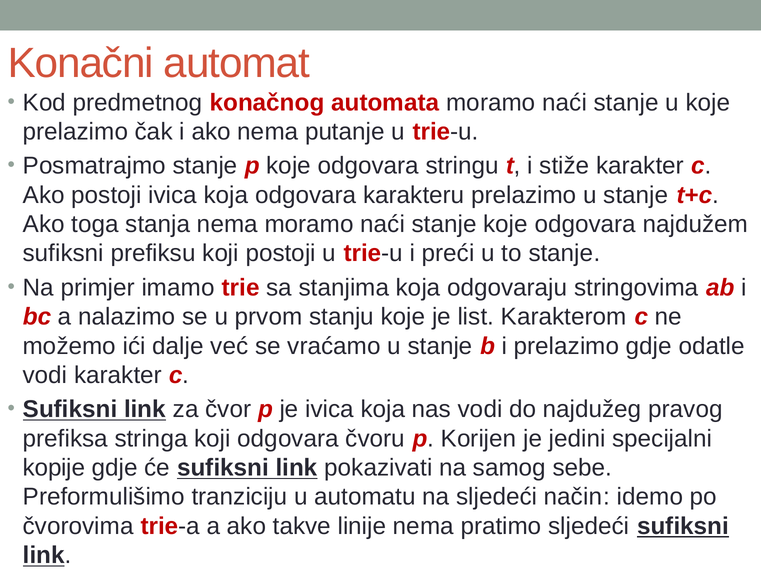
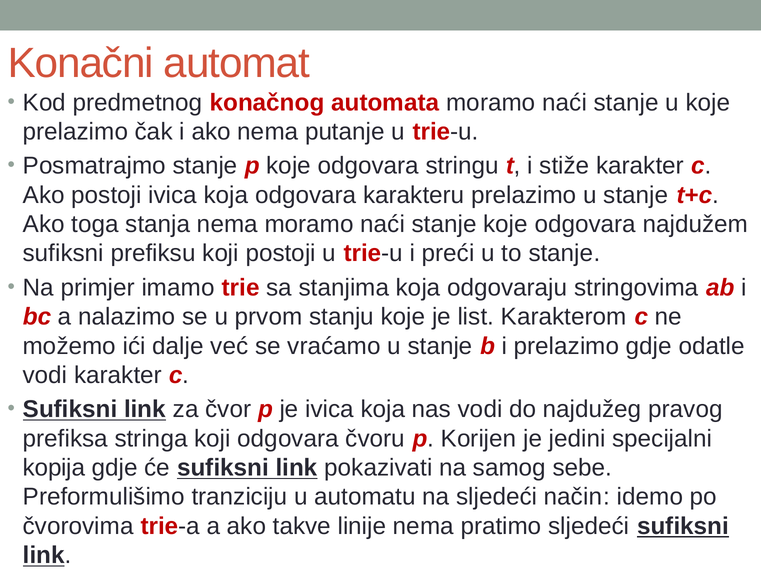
kopije: kopije -> kopija
